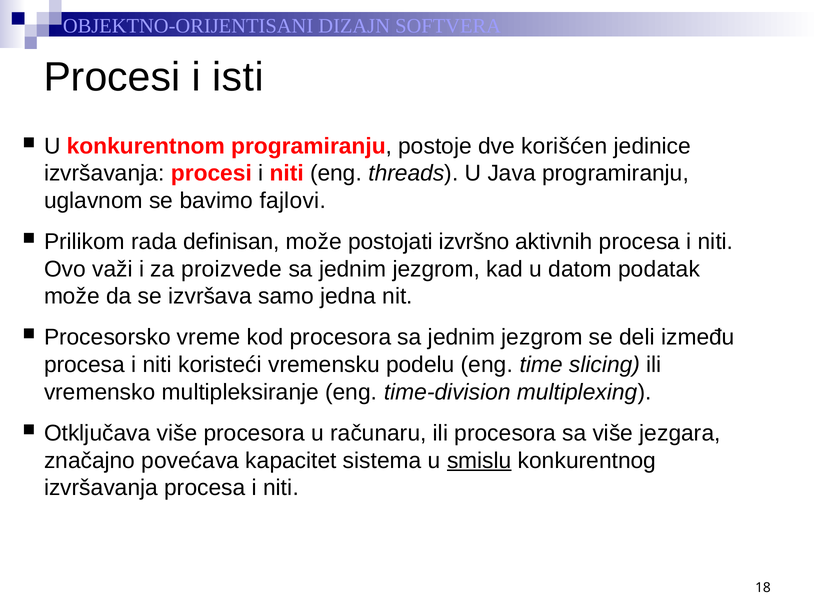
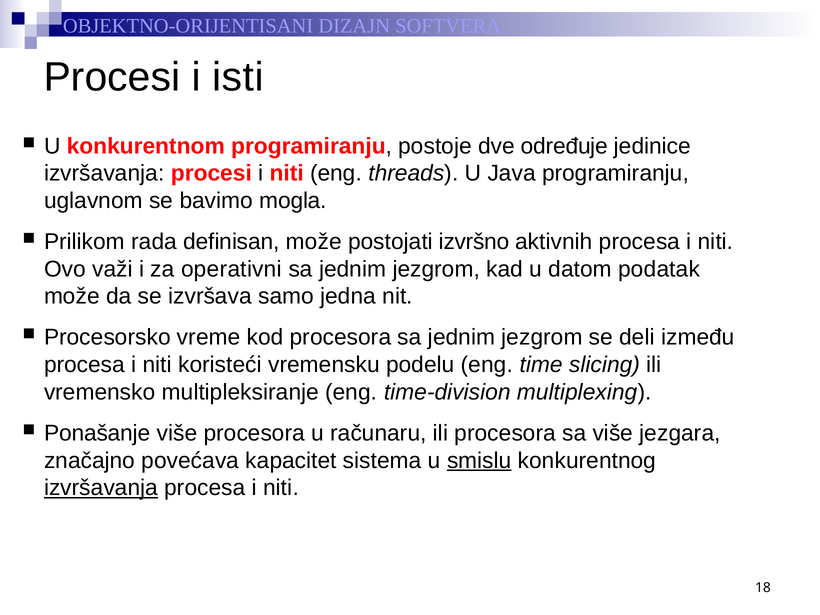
korišćen: korišćen -> određuje
fajlovi: fajlovi -> mogla
proizvede: proizvede -> operativni
Otključava: Otključava -> Ponašanje
izvršavanja at (101, 488) underline: none -> present
